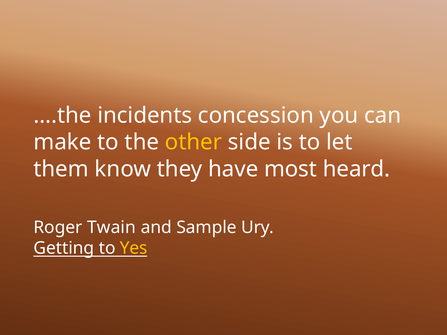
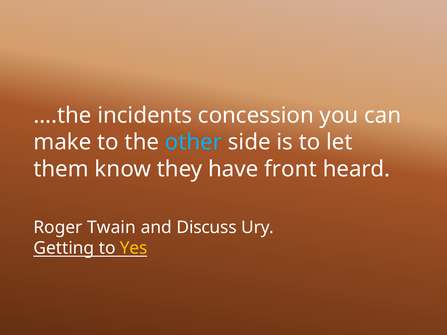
other colour: yellow -> light blue
most: most -> front
Sample: Sample -> Discuss
